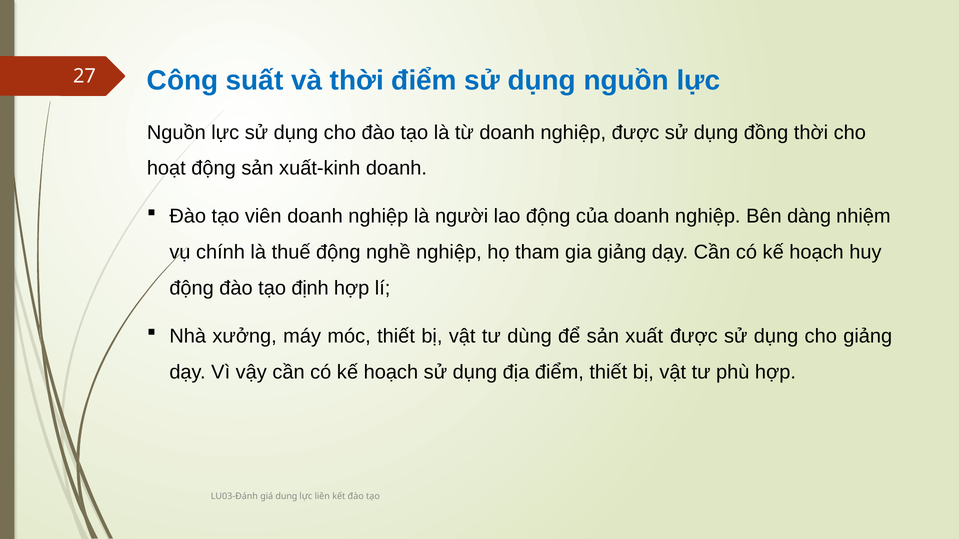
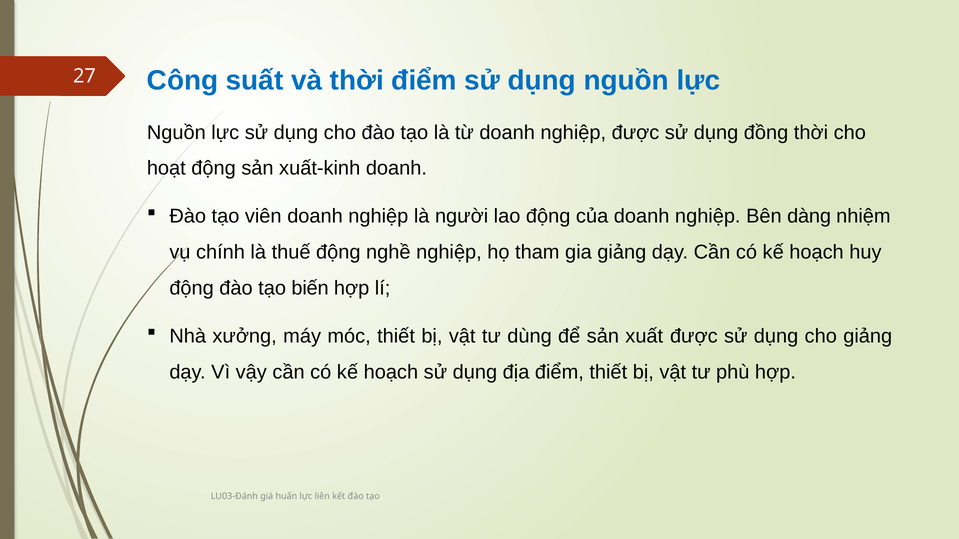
định: định -> biến
dung: dung -> huấn
